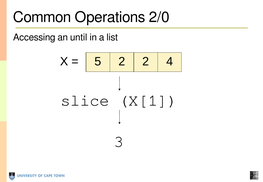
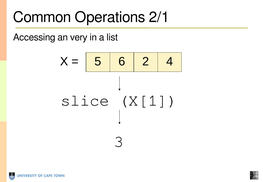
2/0: 2/0 -> 2/1
until: until -> very
5 2: 2 -> 6
